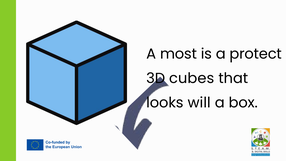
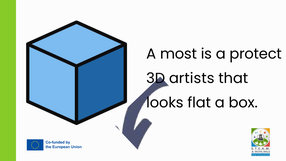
cubes: cubes -> artists
will: will -> flat
